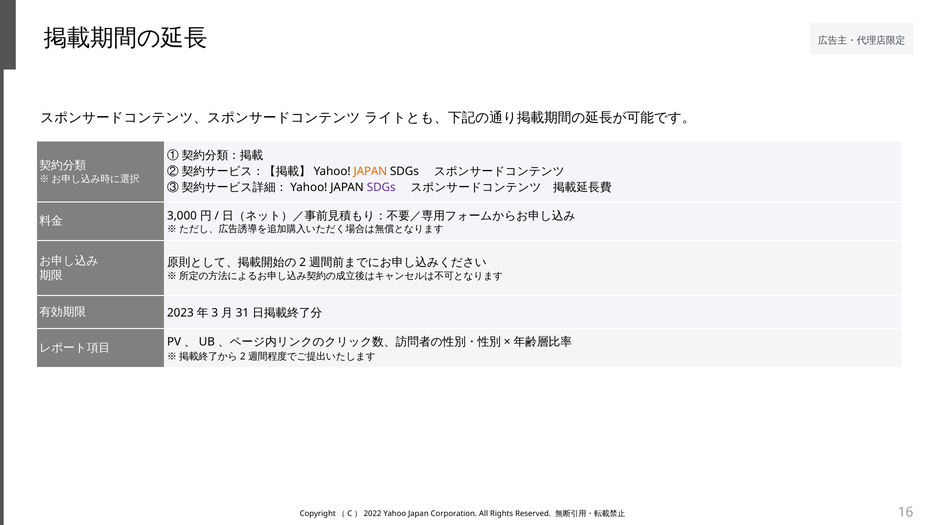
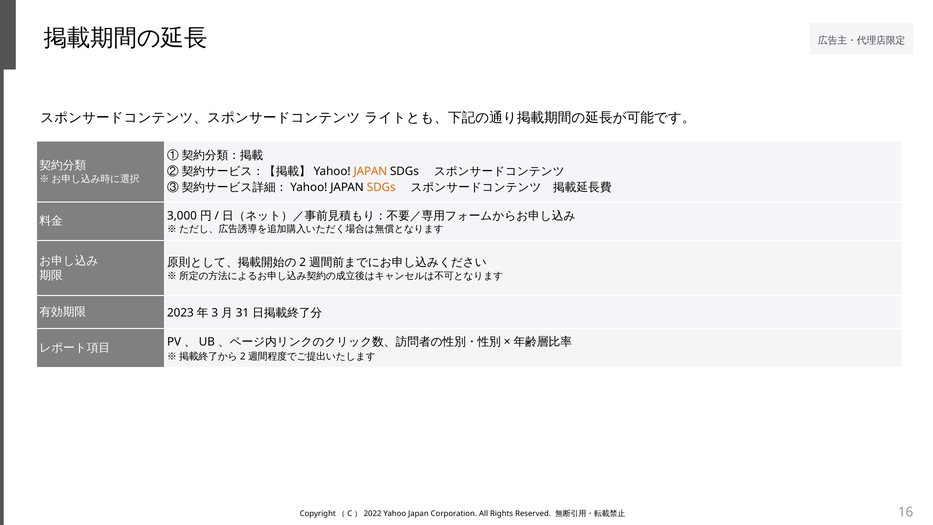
SDGs at (381, 187) colour: purple -> orange
